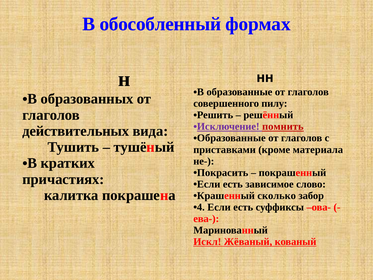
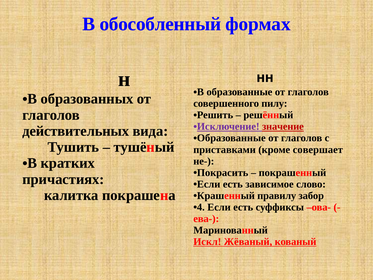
помнить: помнить -> значение
материала: материала -> совершает
сколько: сколько -> правилу
